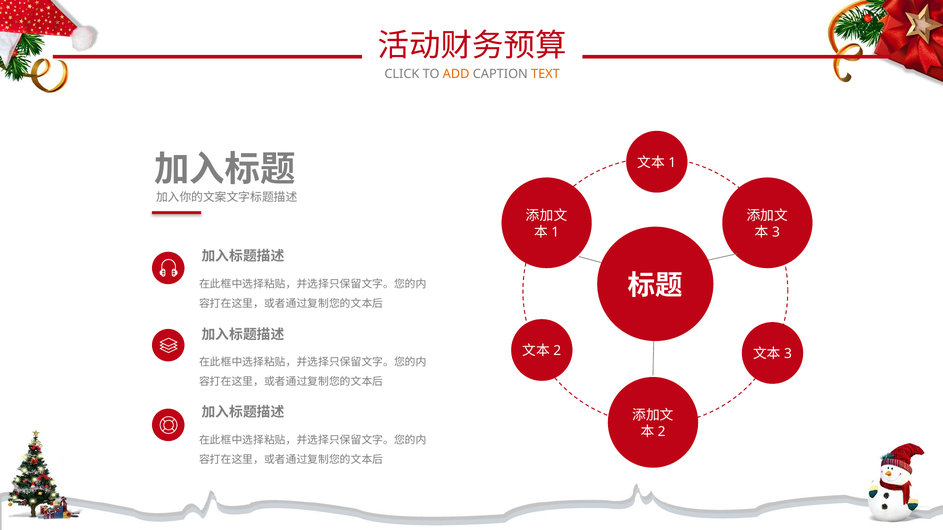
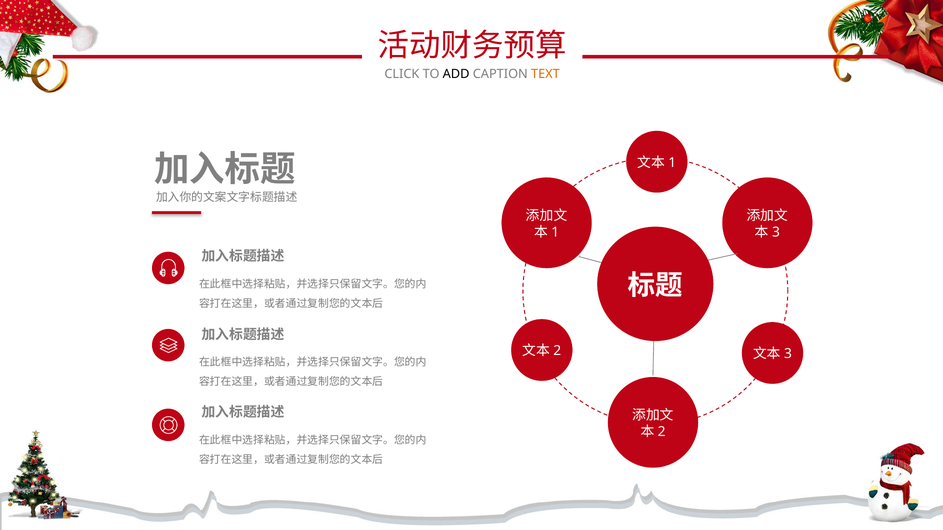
ADD colour: orange -> black
